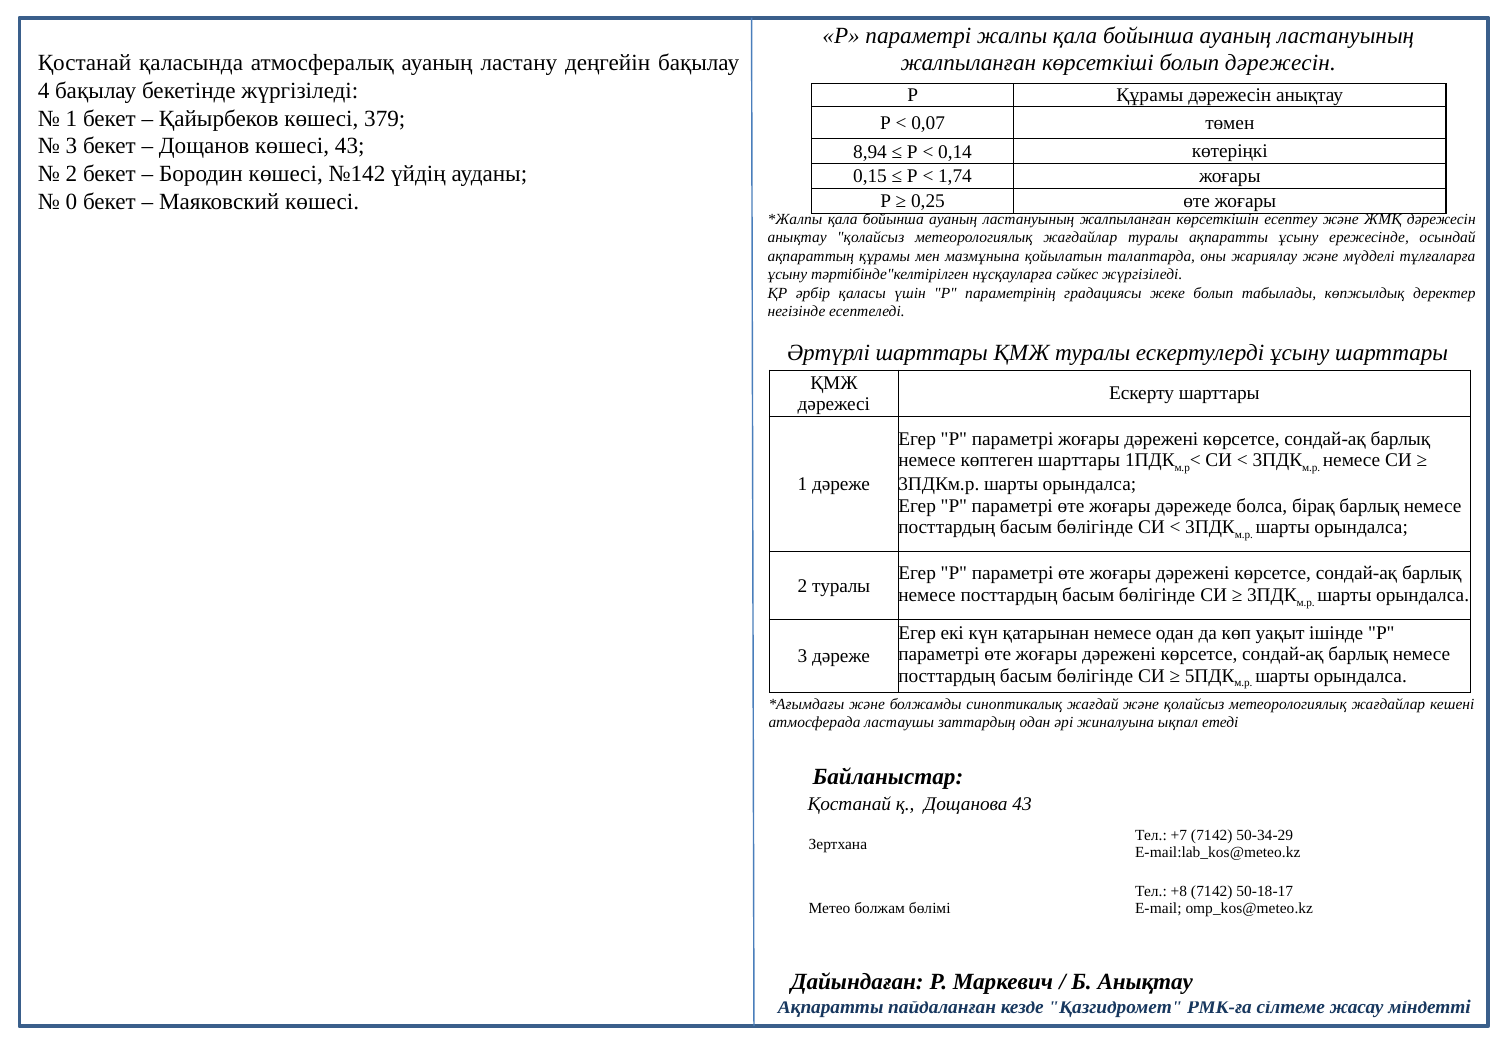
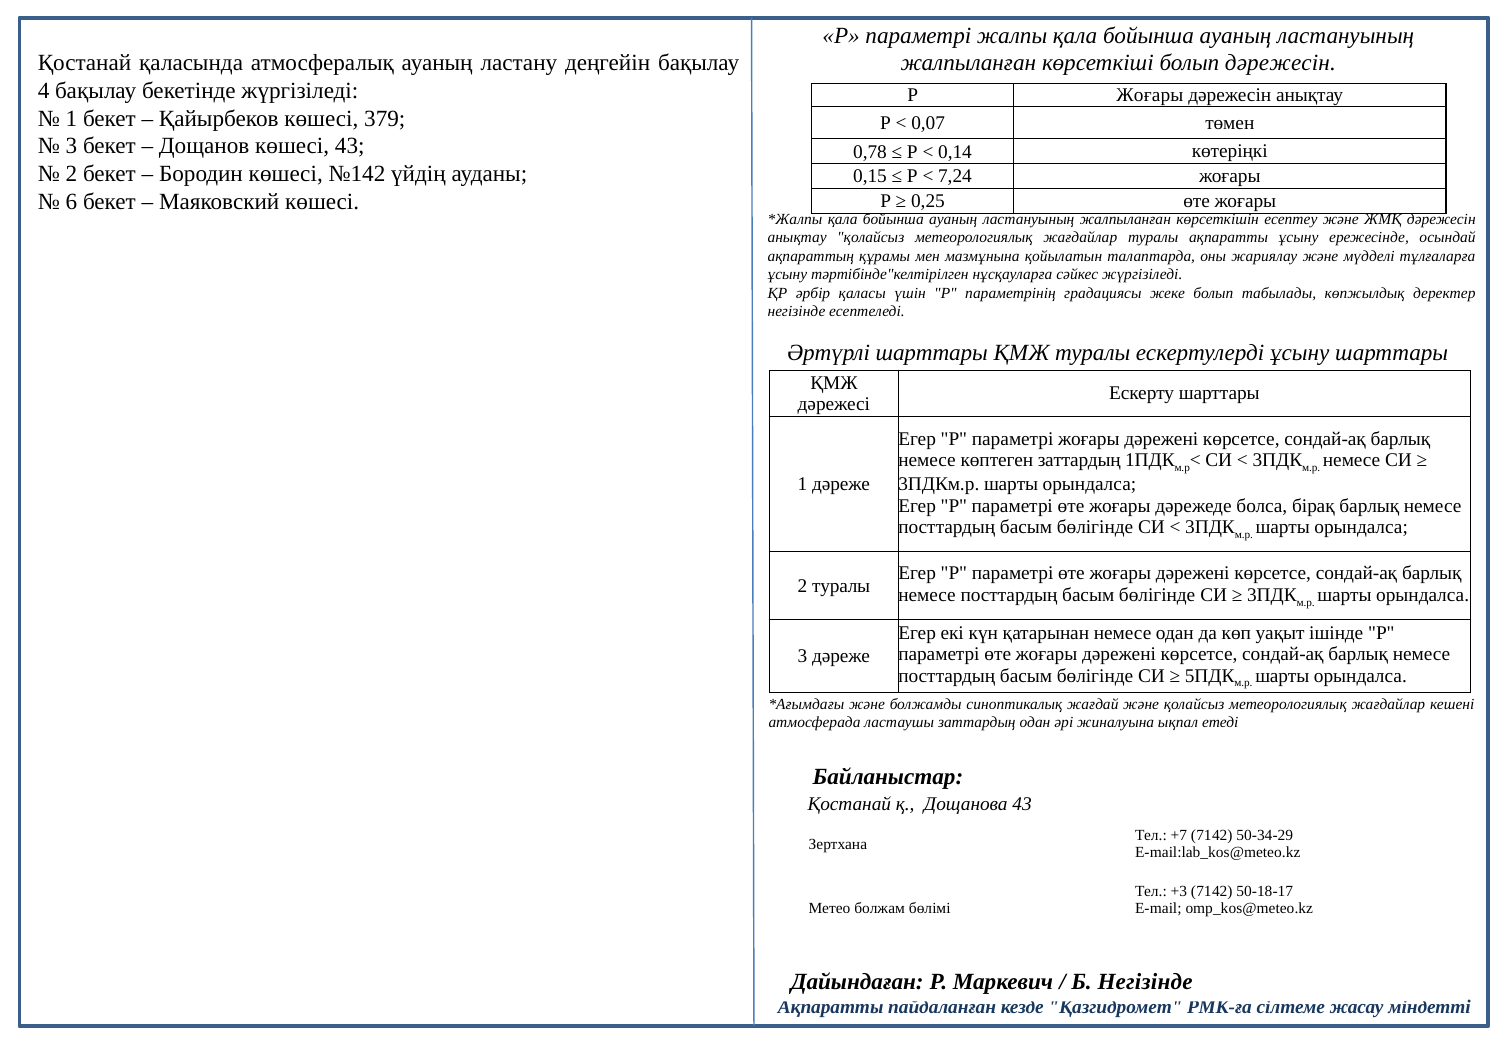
Р Құрамы: Құрамы -> Жоғары
8,94: 8,94 -> 0,78
1,74: 1,74 -> 7,24
0: 0 -> 6
көптеген шарттары: шарттары -> заттардың
+8: +8 -> +3
Б Анықтау: Анықтау -> Негізінде
